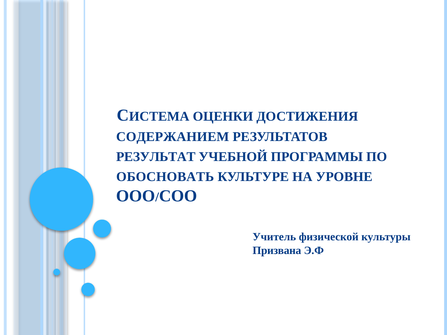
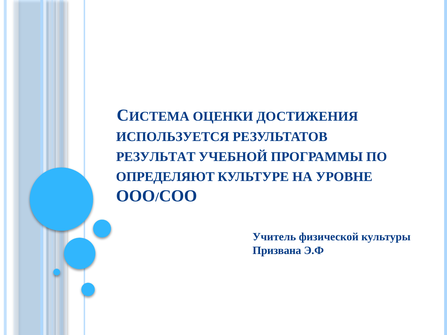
СОДЕРЖАНИЕМ: СОДЕРЖАНИЕМ -> ИСПОЛЬЗУЕТСЯ
ОБОСНОВАТЬ: ОБОСНОВАТЬ -> ОПРЕДЕЛЯЮТ
